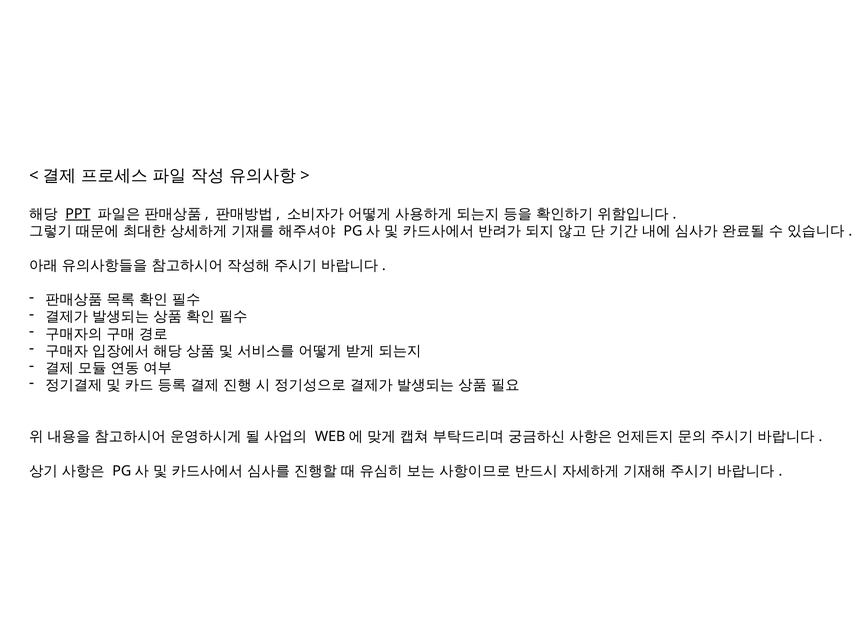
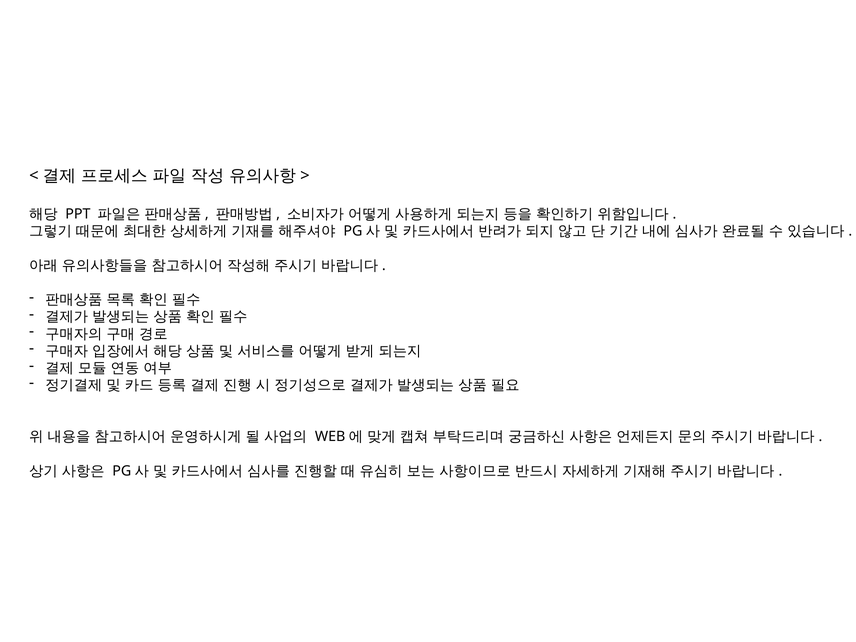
PPT underline: present -> none
